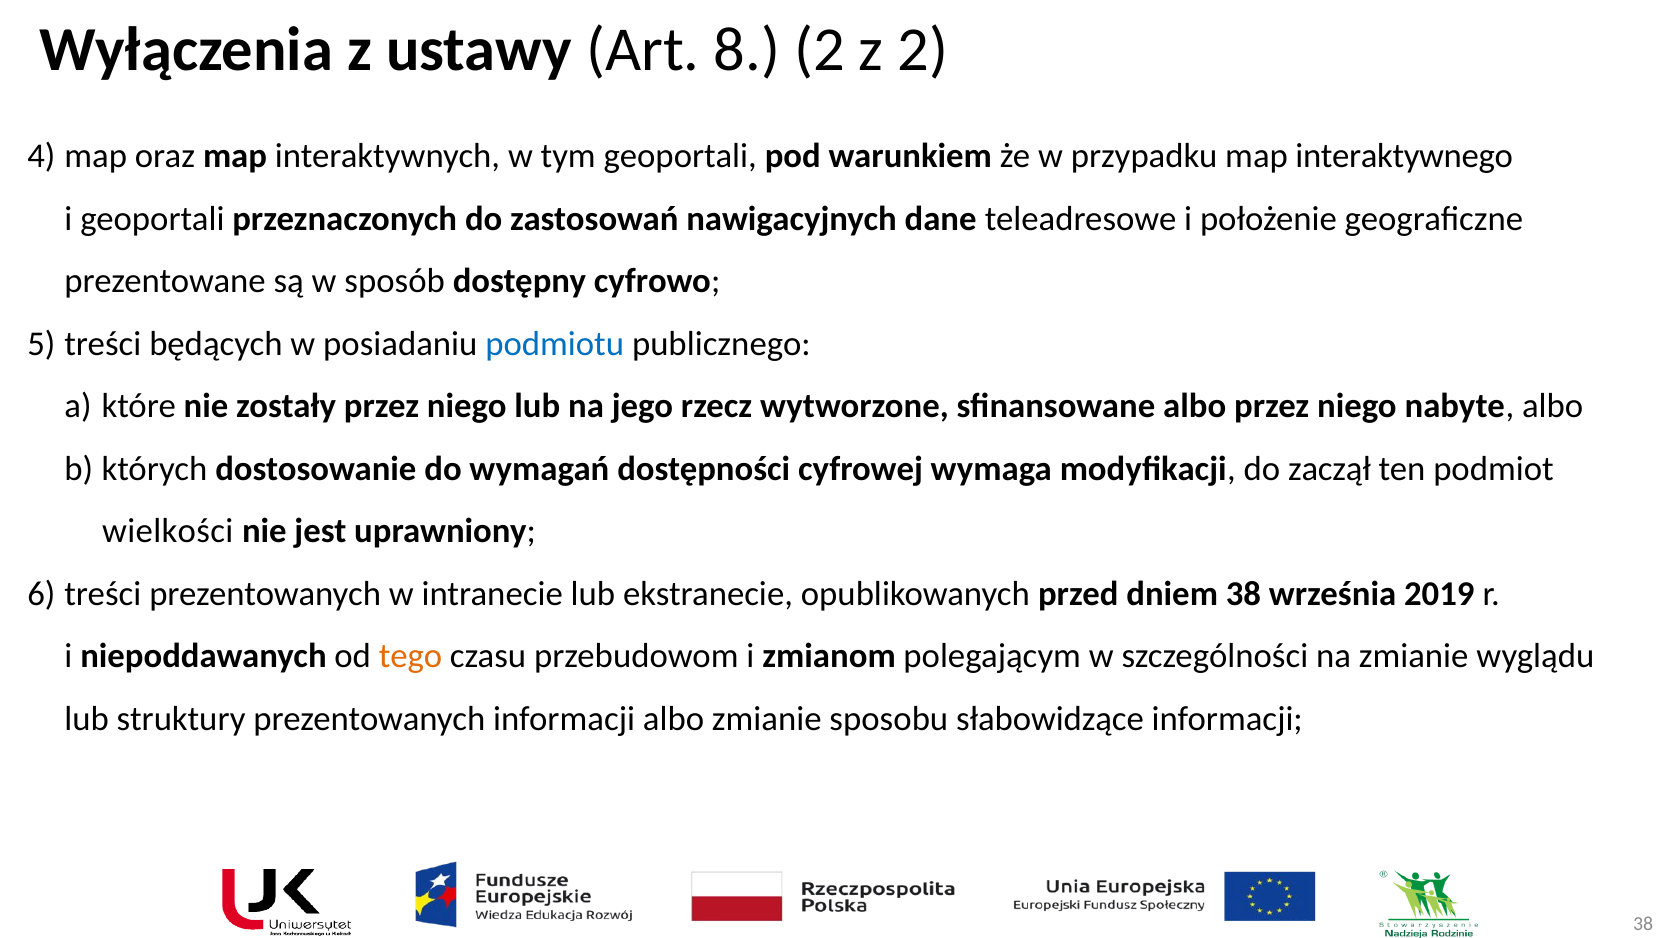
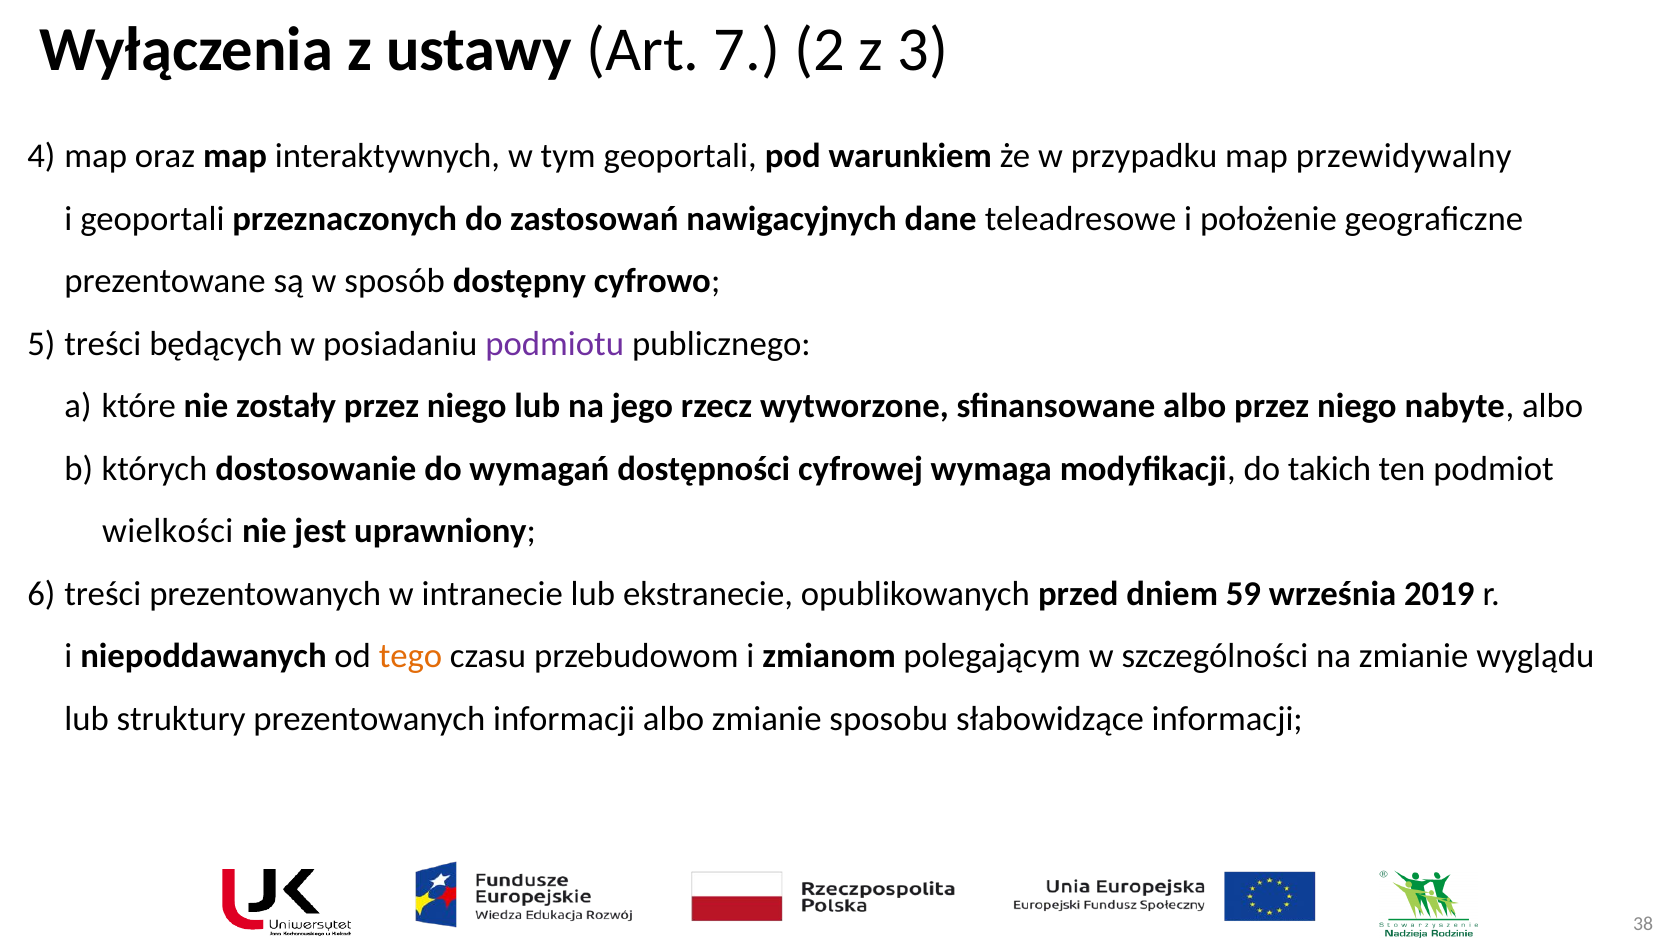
8: 8 -> 7
z 2: 2 -> 3
interaktywnego: interaktywnego -> przewidywalny
podmiotu colour: blue -> purple
zaczął: zaczął -> takich
dniem 38: 38 -> 59
